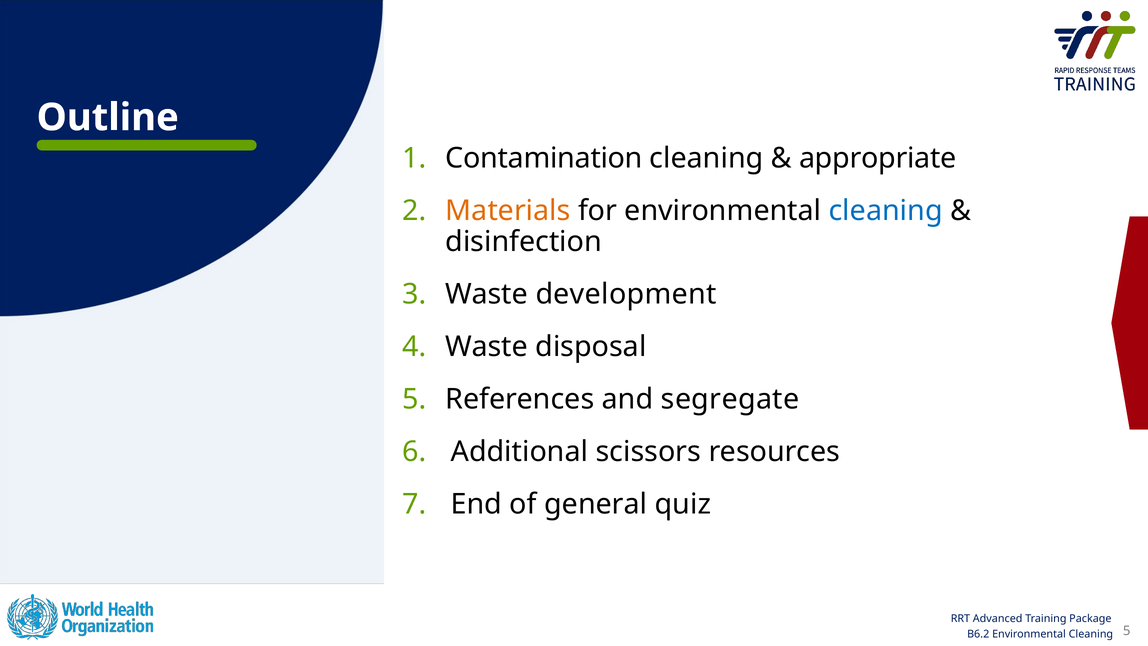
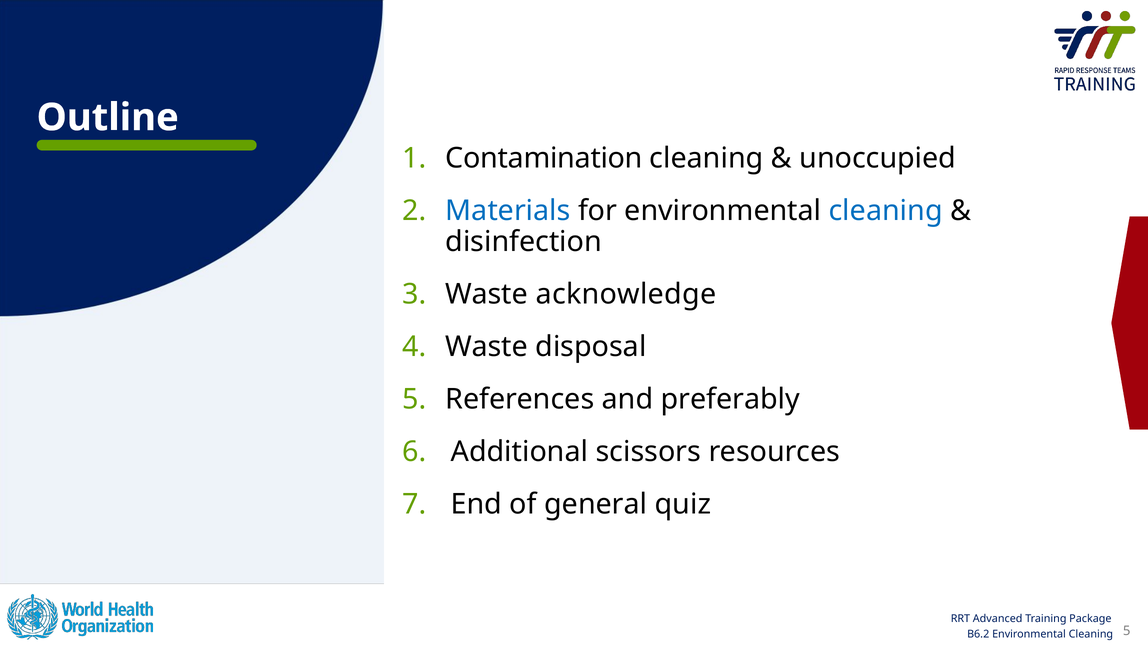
appropriate: appropriate -> unoccupied
Materials colour: orange -> blue
development: development -> acknowledge
segregate: segregate -> preferably
